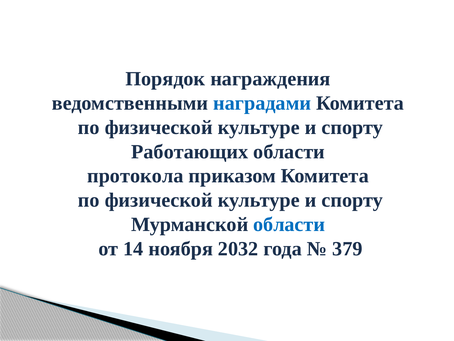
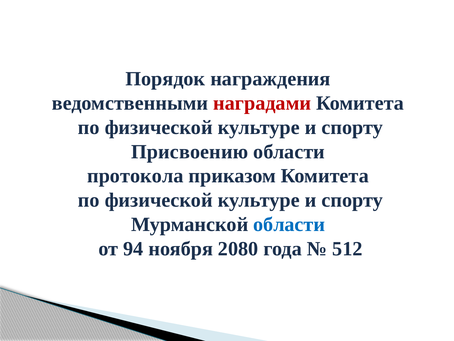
наградами colour: blue -> red
Работающих: Работающих -> Присвоению
14: 14 -> 94
2032: 2032 -> 2080
379: 379 -> 512
